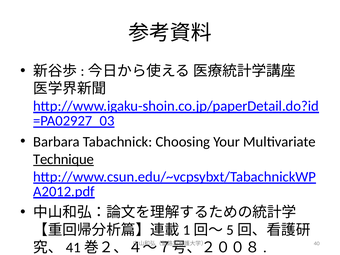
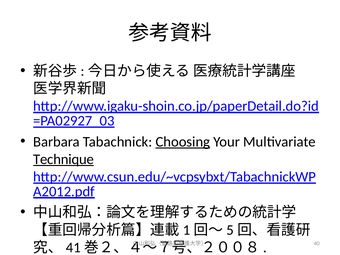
Choosing underline: none -> present
